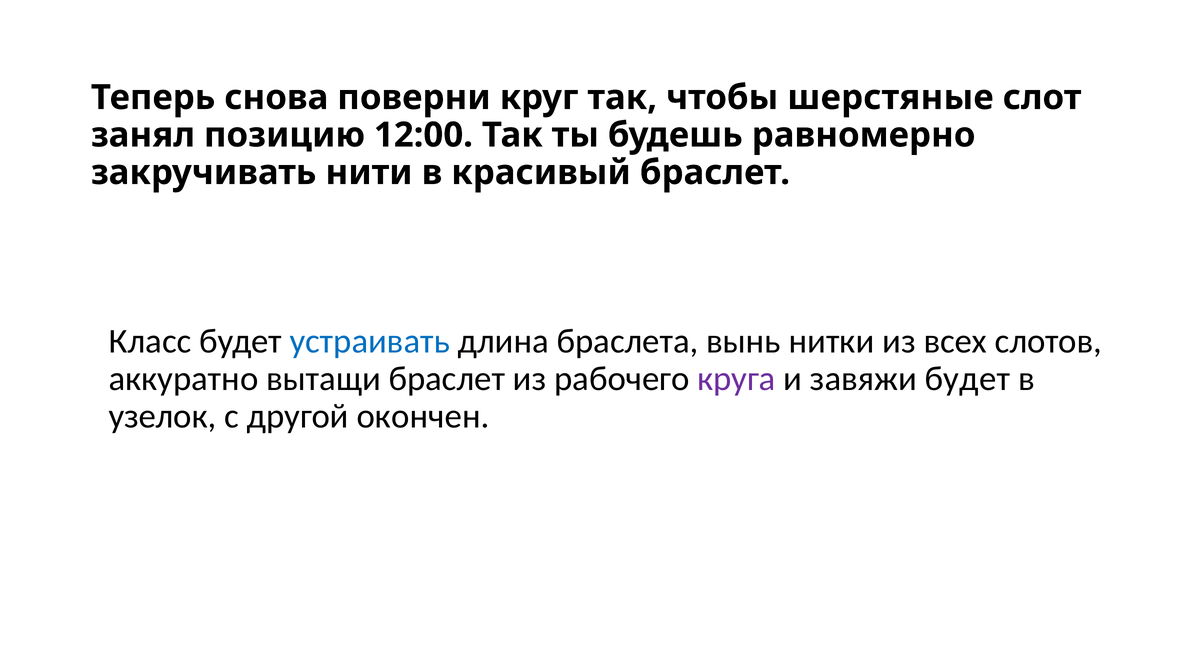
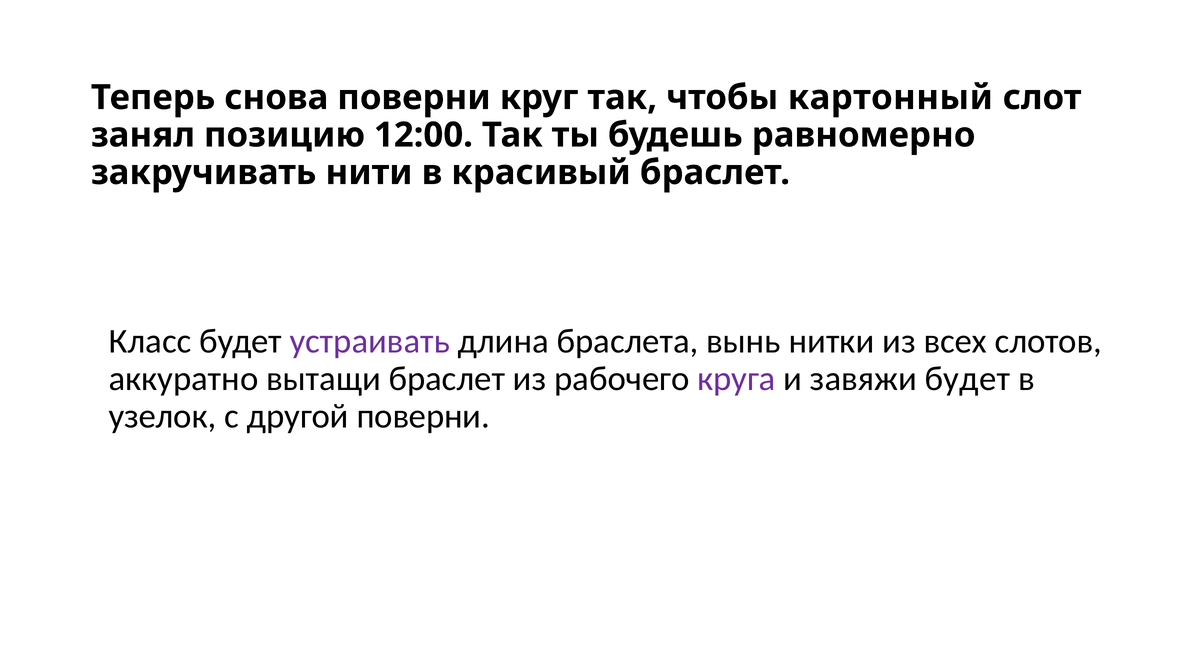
шерстяные: шерстяные -> картонный
устраивать colour: blue -> purple
другой окончен: окончен -> поверни
